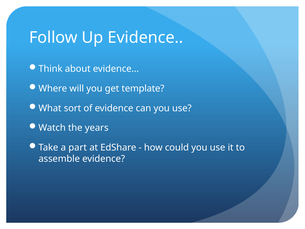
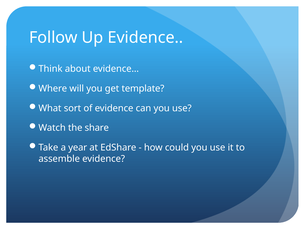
years: years -> share
part: part -> year
